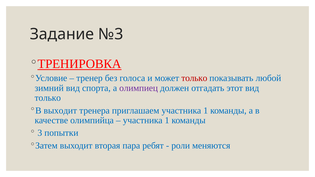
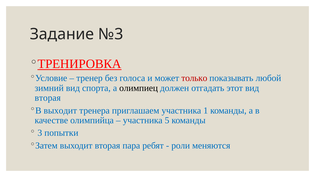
олимпиец colour: purple -> black
только at (48, 98): только -> вторая
1 at (167, 121): 1 -> 5
